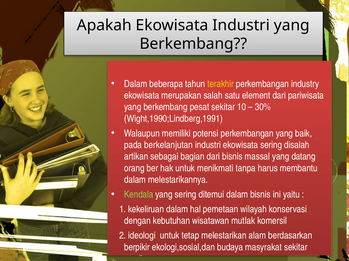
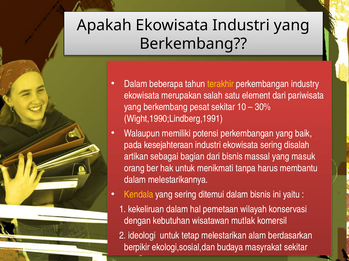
berkelanjutan: berkelanjutan -> kesejahteraan
datang: datang -> masuk
Kendala colour: light green -> yellow
